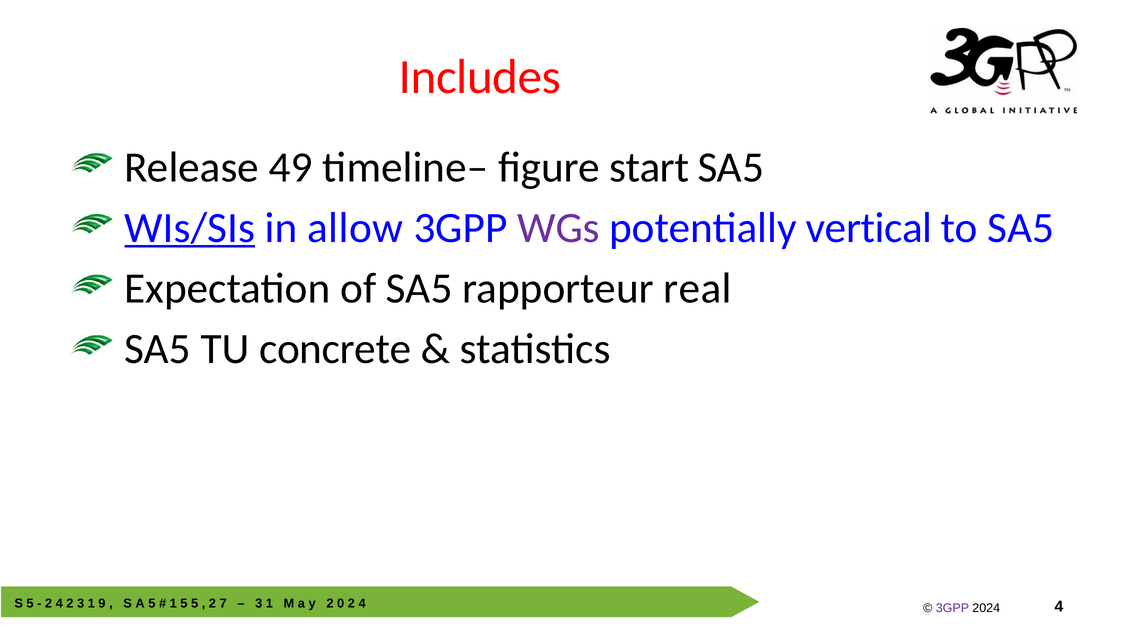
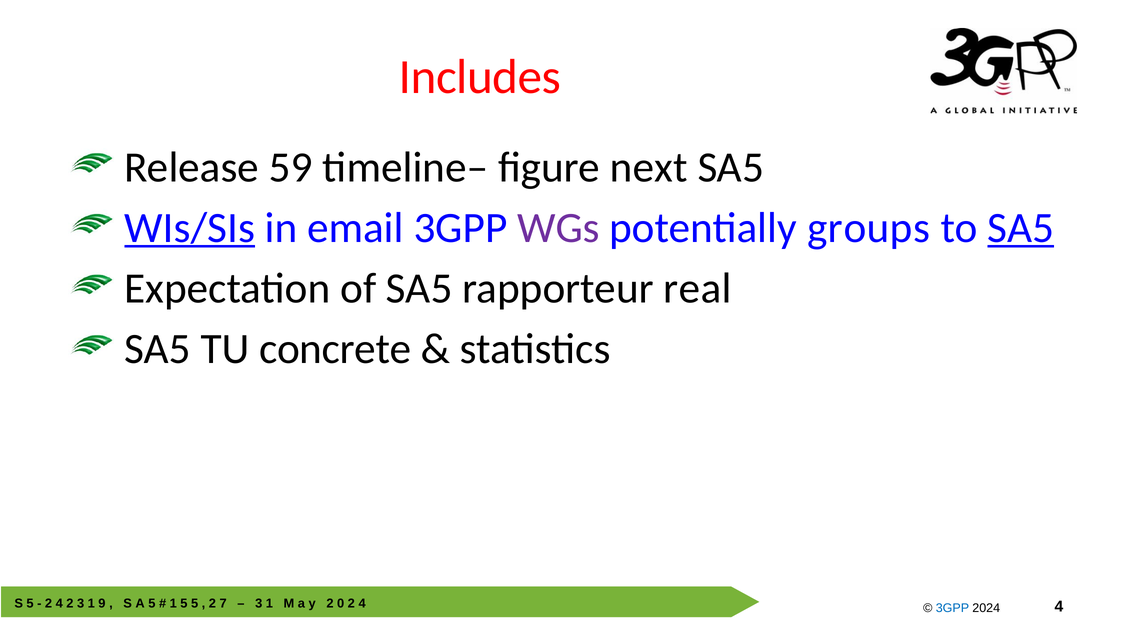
49: 49 -> 59
start: start -> next
allow: allow -> email
vertical: vertical -> groups
SA5 at (1021, 228) underline: none -> present
3GPP at (952, 608) colour: purple -> blue
